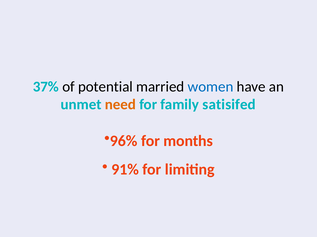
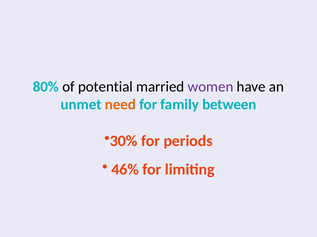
37%: 37% -> 80%
women colour: blue -> purple
satisifed: satisifed -> between
96%: 96% -> 30%
months: months -> periods
91%: 91% -> 46%
